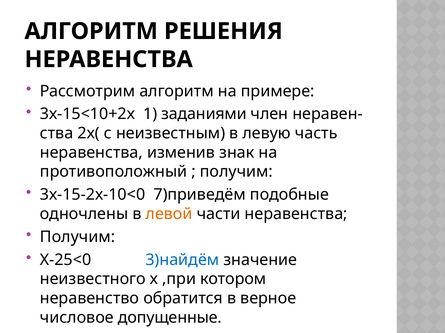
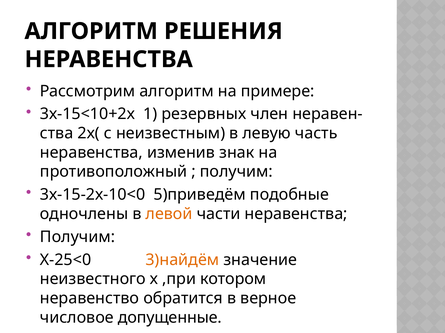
заданиями: заданиями -> резервных
7)приведём: 7)приведём -> 5)приведём
3)найдём colour: blue -> orange
